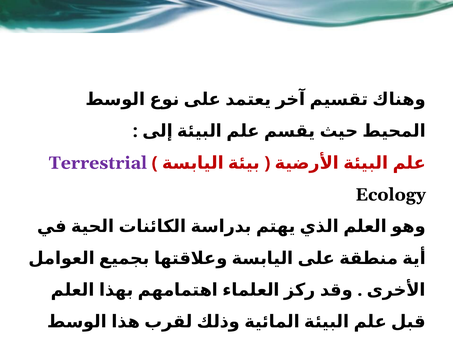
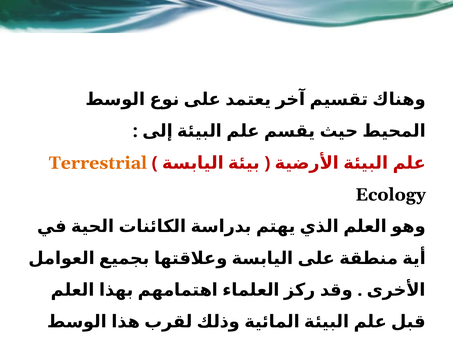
Terrestrial colour: purple -> orange
